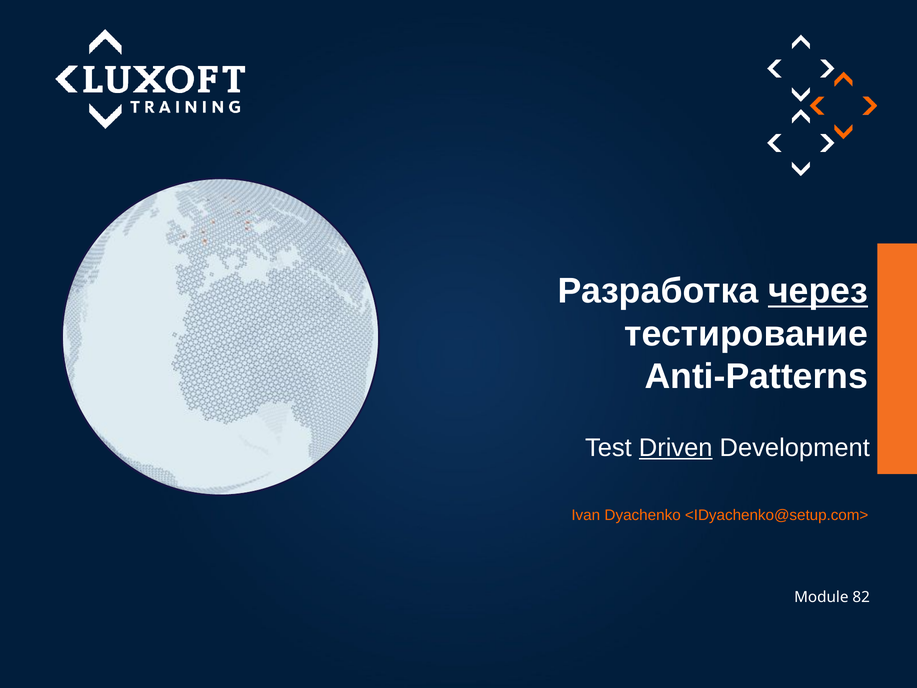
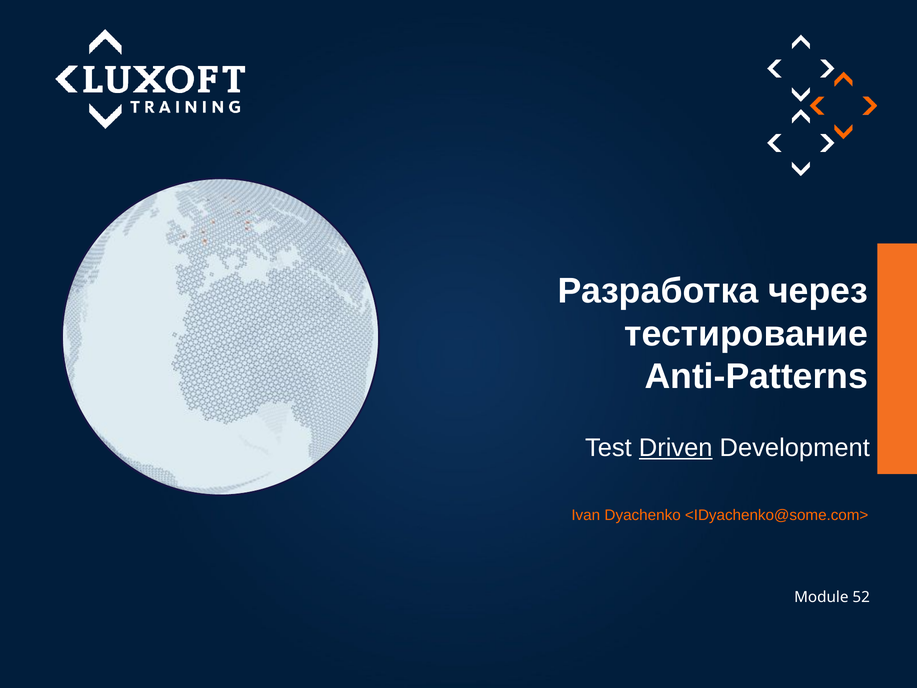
через underline: present -> none
<IDyachenko@setup.com>: <IDyachenko@setup.com> -> <IDyachenko@some.com>
82: 82 -> 52
